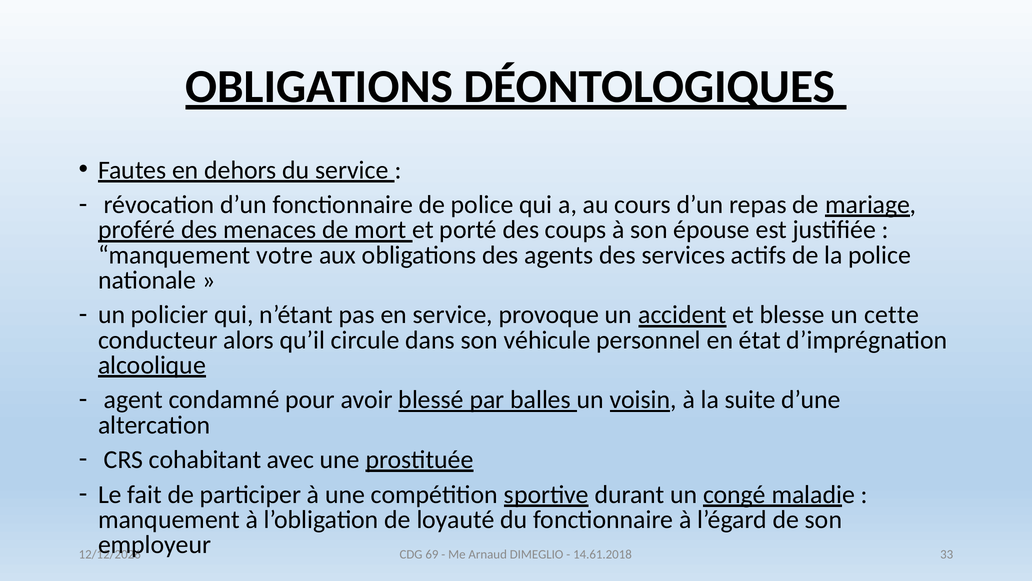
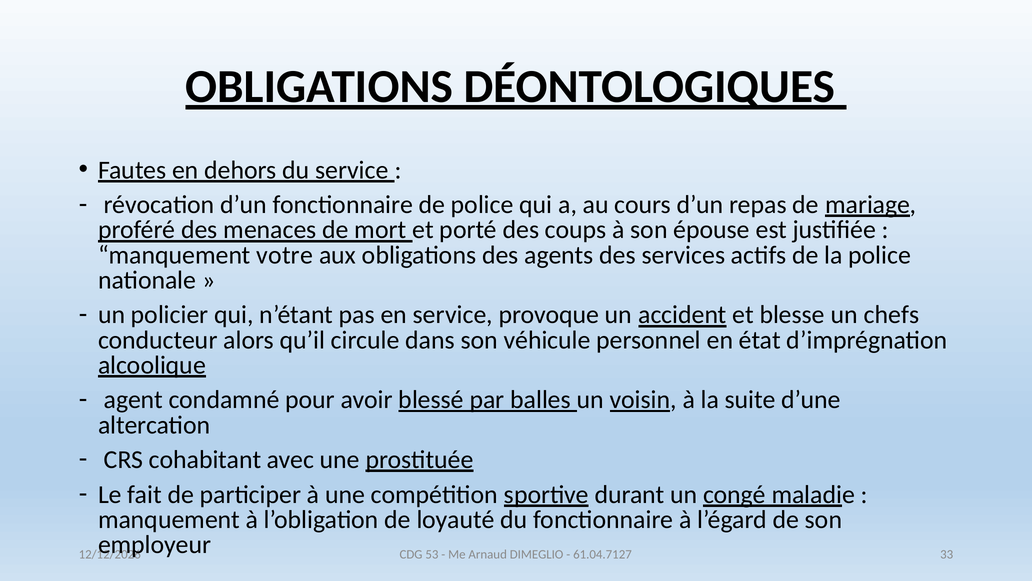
cette: cette -> chefs
69: 69 -> 53
14.61.2018: 14.61.2018 -> 61.04.7127
